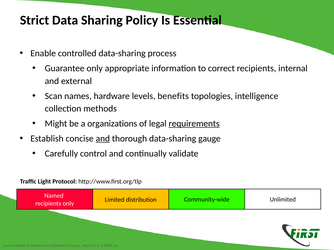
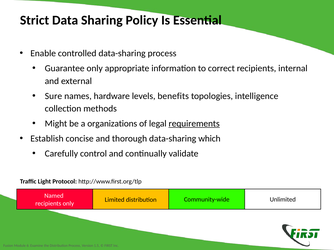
Scan: Scan -> Sure
and at (103, 139) underline: present -> none
gauge: gauge -> which
